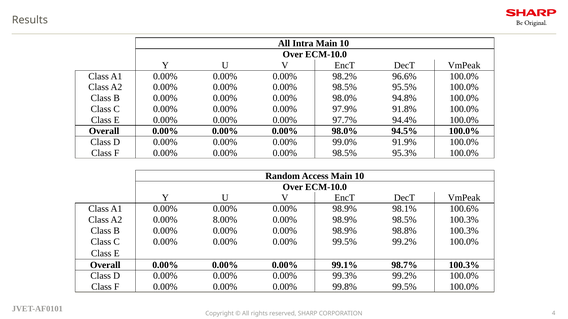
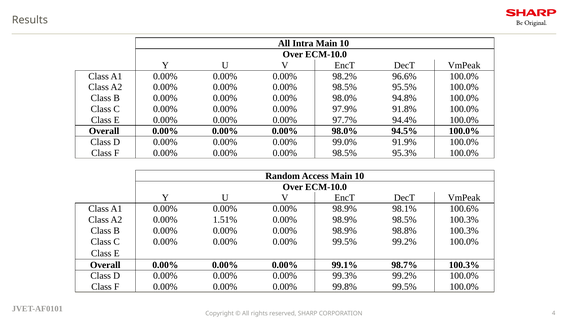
8.00%: 8.00% -> 1.51%
